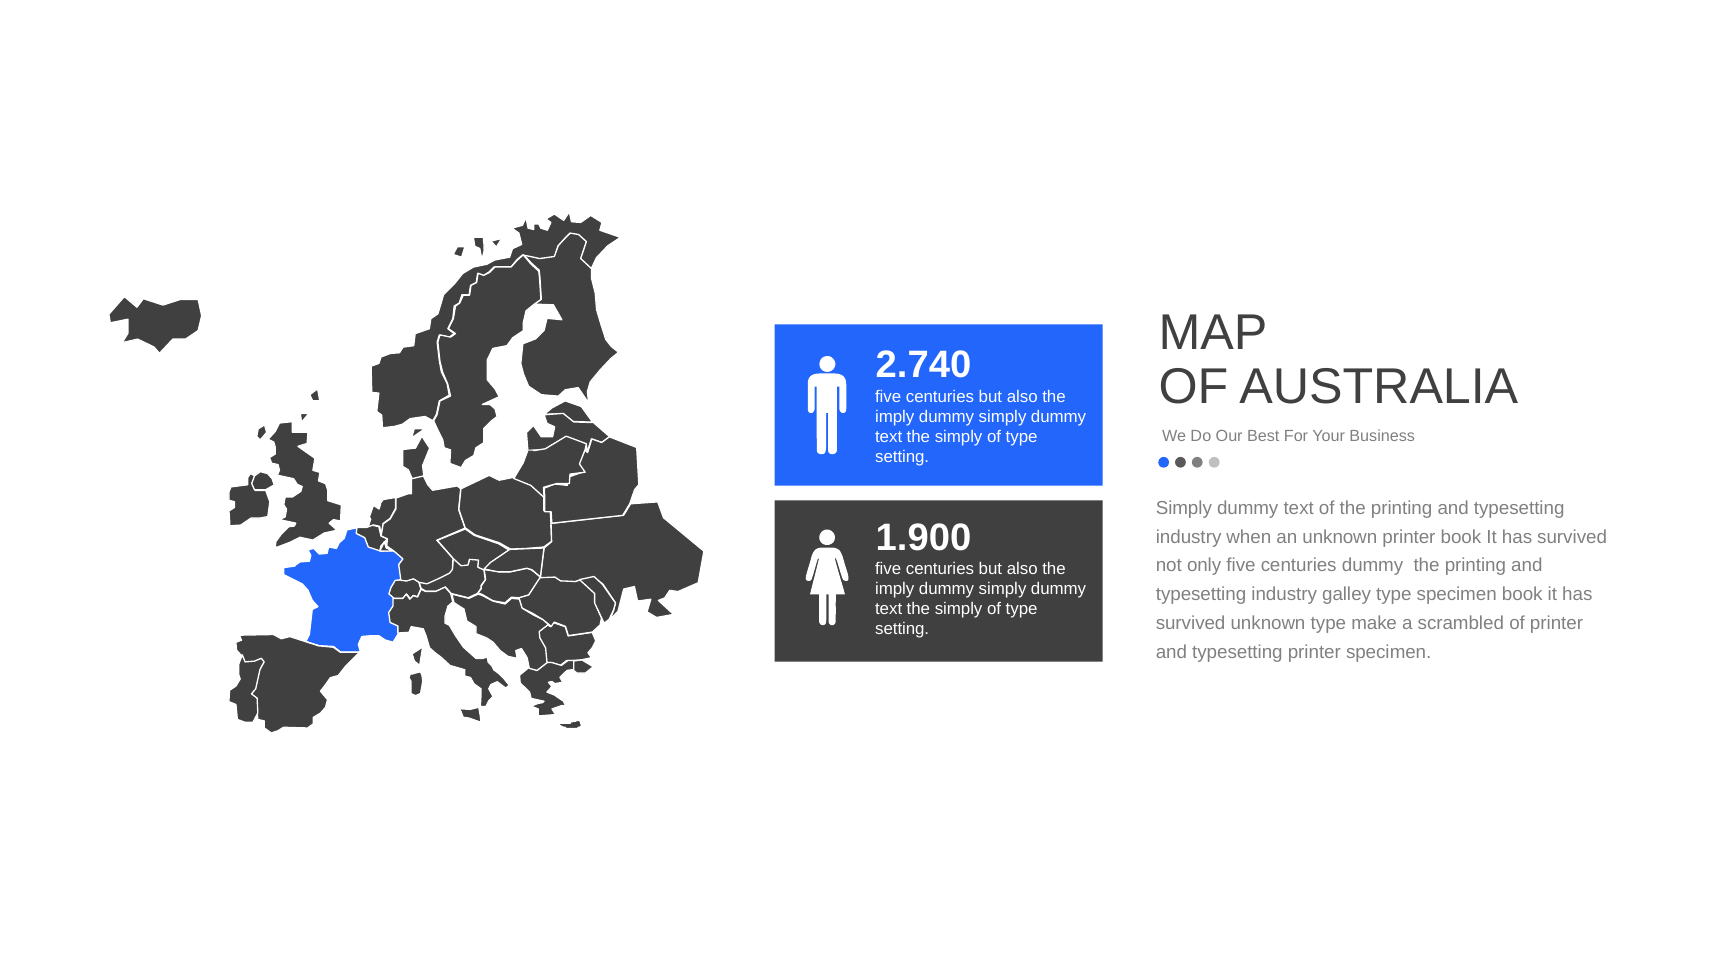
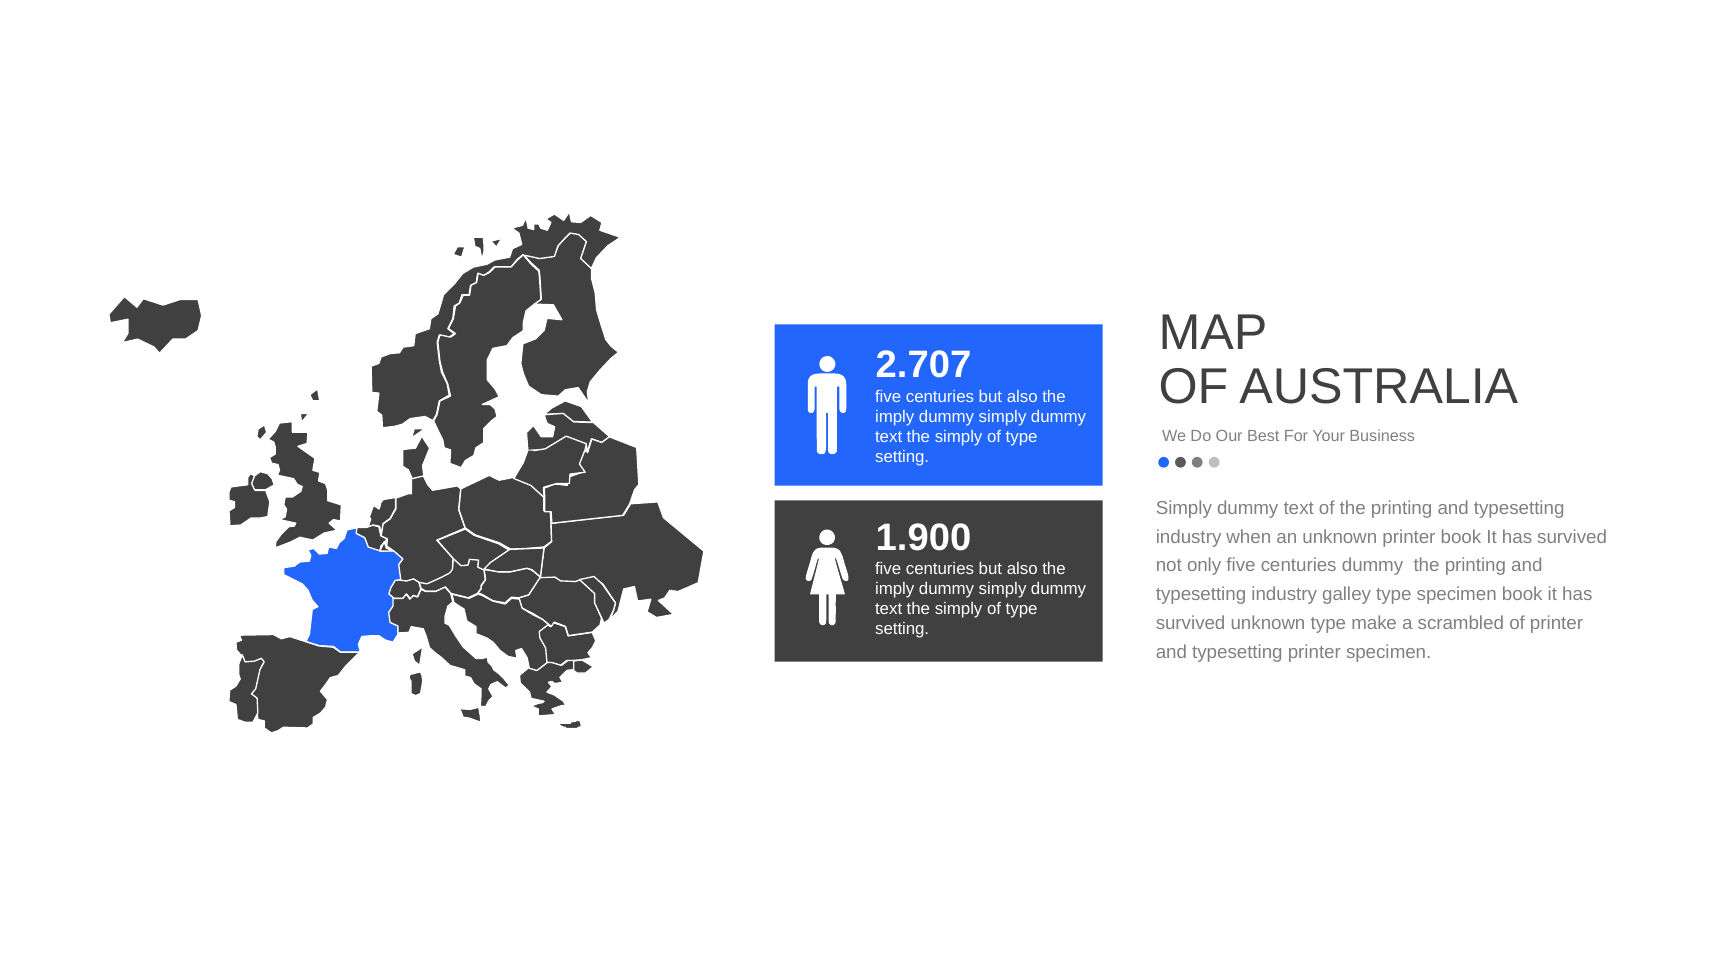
2.740: 2.740 -> 2.707
